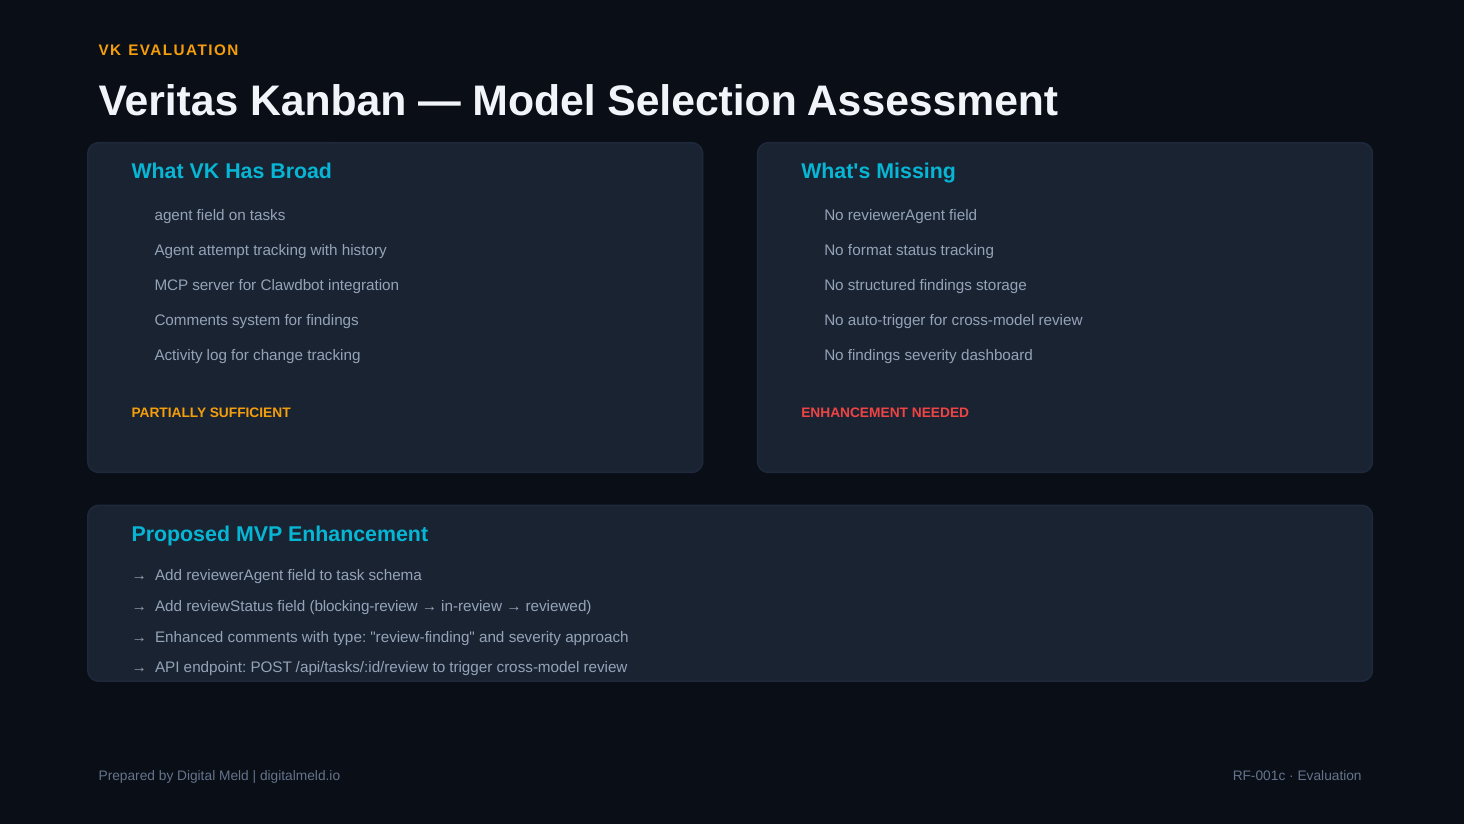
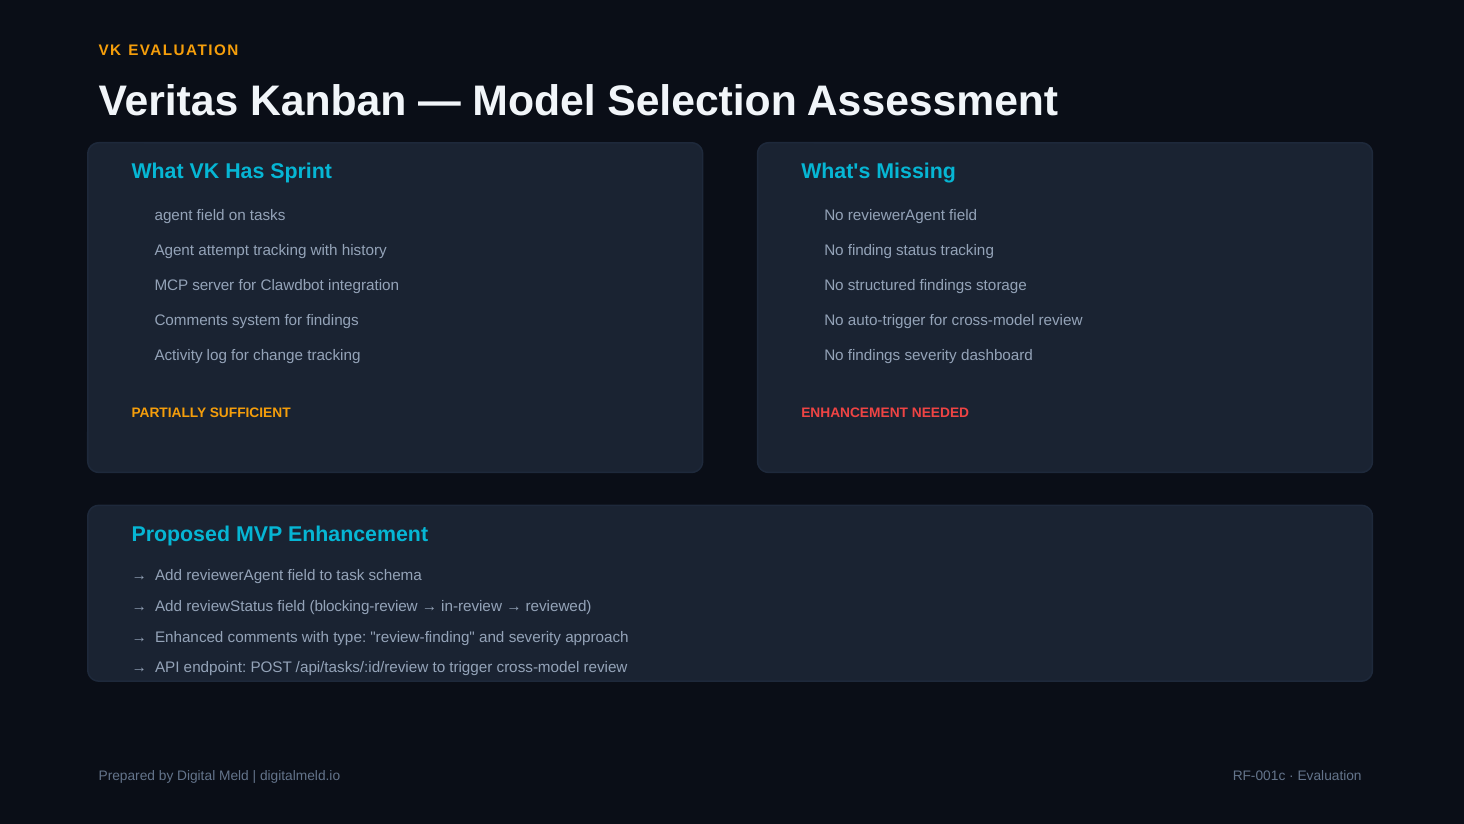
Broad: Broad -> Sprint
format: format -> finding
